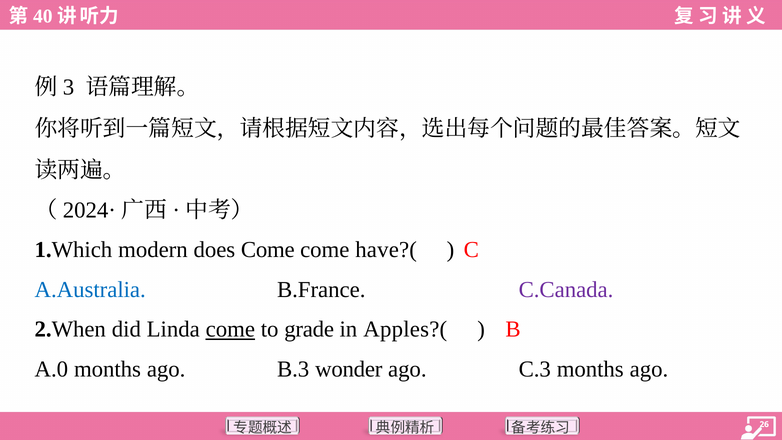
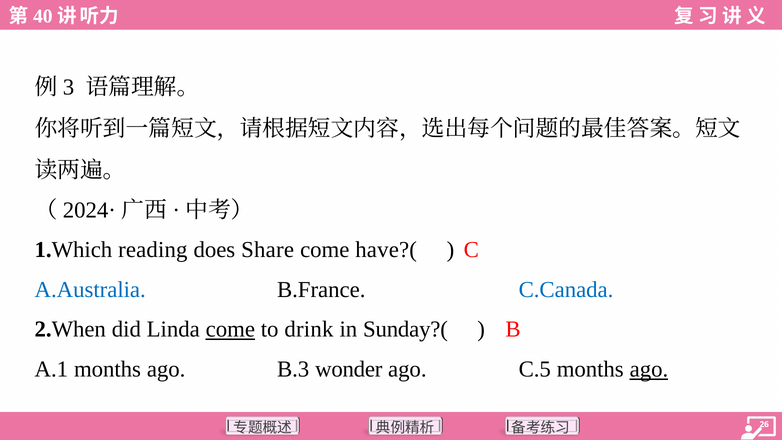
modern: modern -> reading
does Come: Come -> Share
C.Canada colour: purple -> blue
grade: grade -> drink
Apples?(: Apples?( -> Sunday?(
A.0: A.0 -> A.1
C.3: C.3 -> C.5
ago at (649, 369) underline: none -> present
